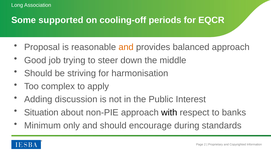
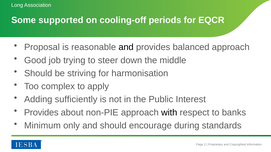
and at (126, 47) colour: orange -> black
discussion: discussion -> sufficiently
Situation at (41, 113): Situation -> Provides
